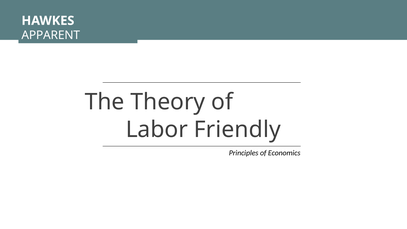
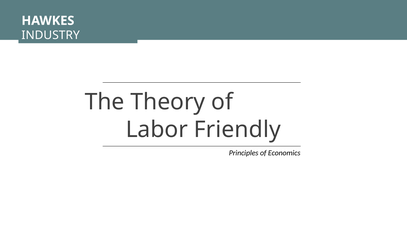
APPARENT: APPARENT -> INDUSTRY
